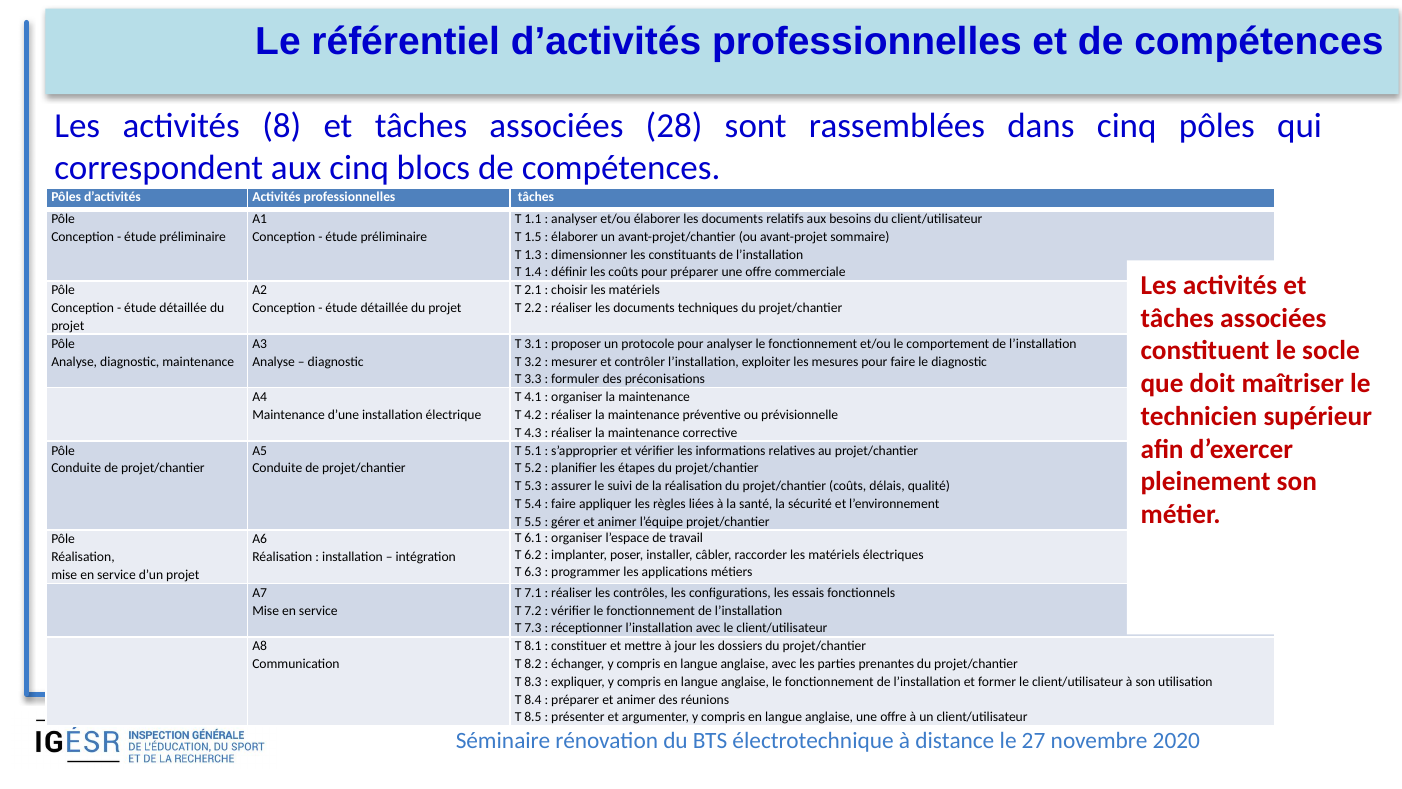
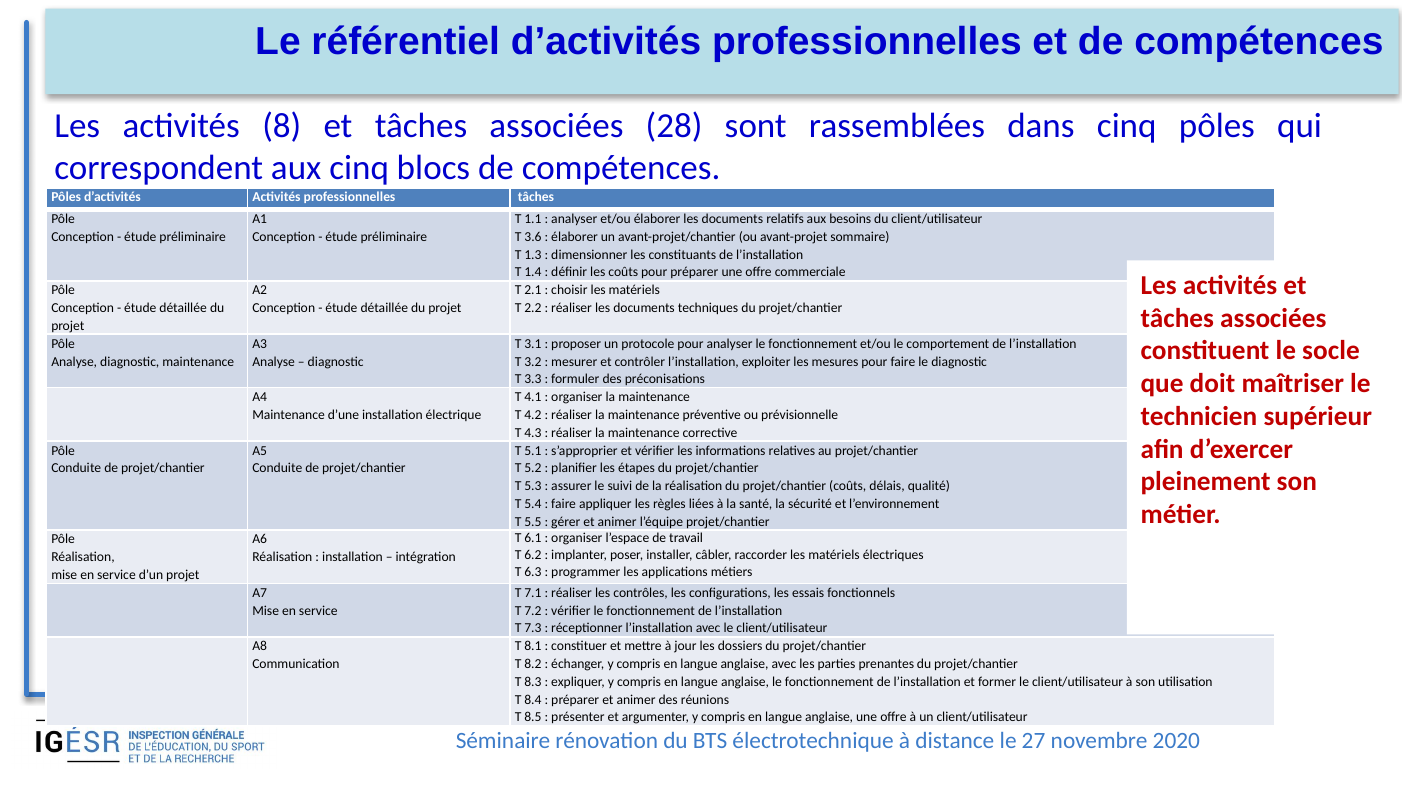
1.5: 1.5 -> 3.6
